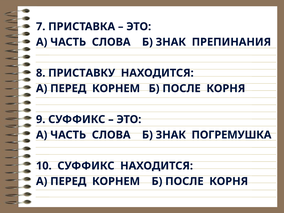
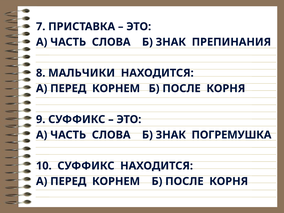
ПРИСТАВКУ: ПРИСТАВКУ -> МАЛЬЧИКИ
